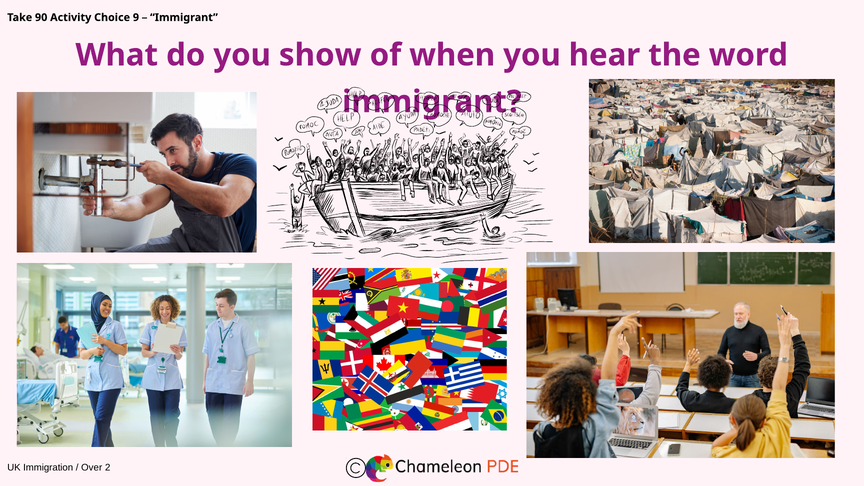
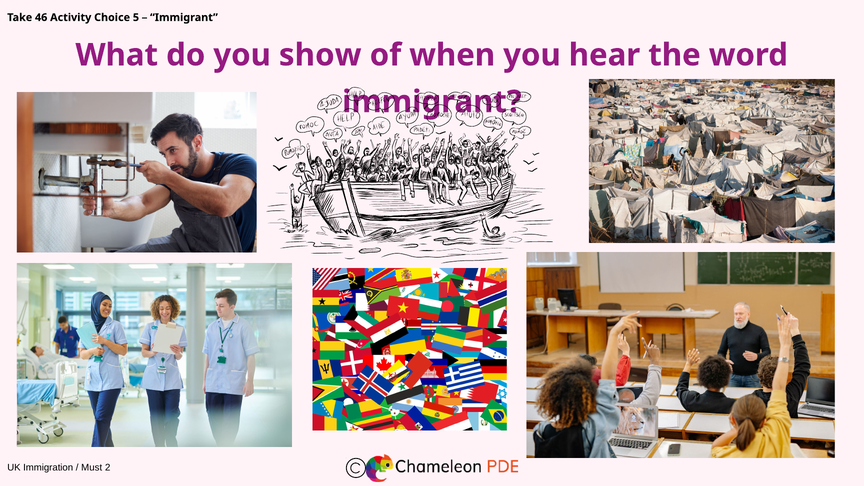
90: 90 -> 46
9: 9 -> 5
Over: Over -> Must
